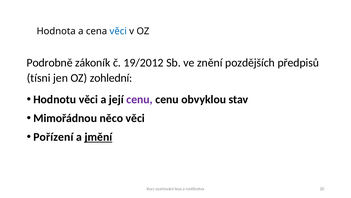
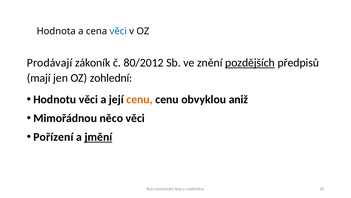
Podrobně: Podrobně -> Prodávají
19/2012: 19/2012 -> 80/2012
pozdějších underline: none -> present
tísni: tísni -> mají
cenu at (140, 99) colour: purple -> orange
stav: stav -> aniž
